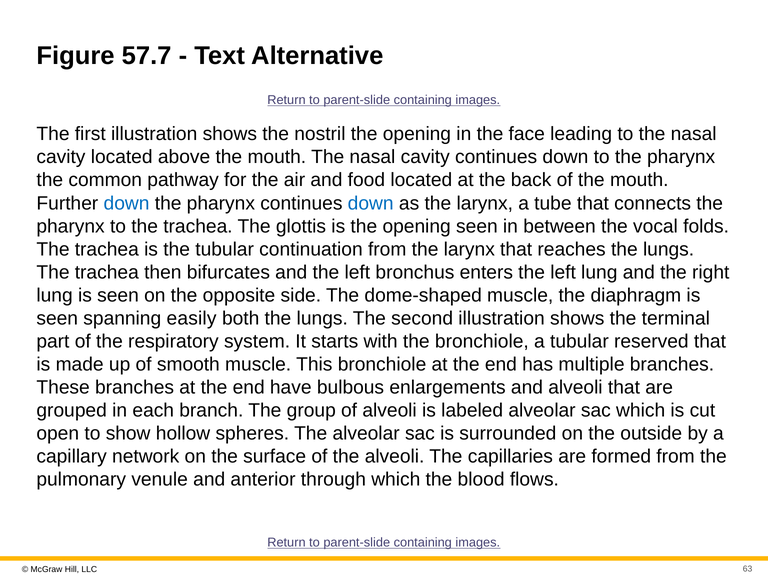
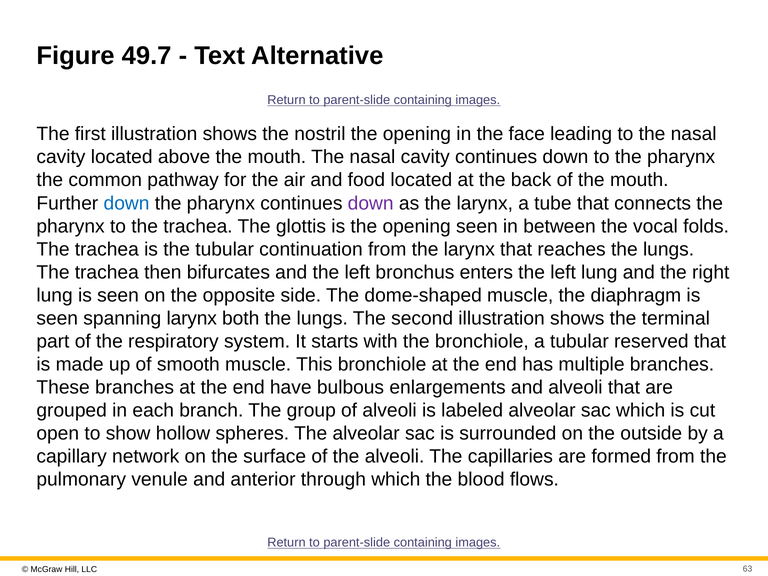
57.7: 57.7 -> 49.7
down at (371, 203) colour: blue -> purple
spanning easily: easily -> larynx
